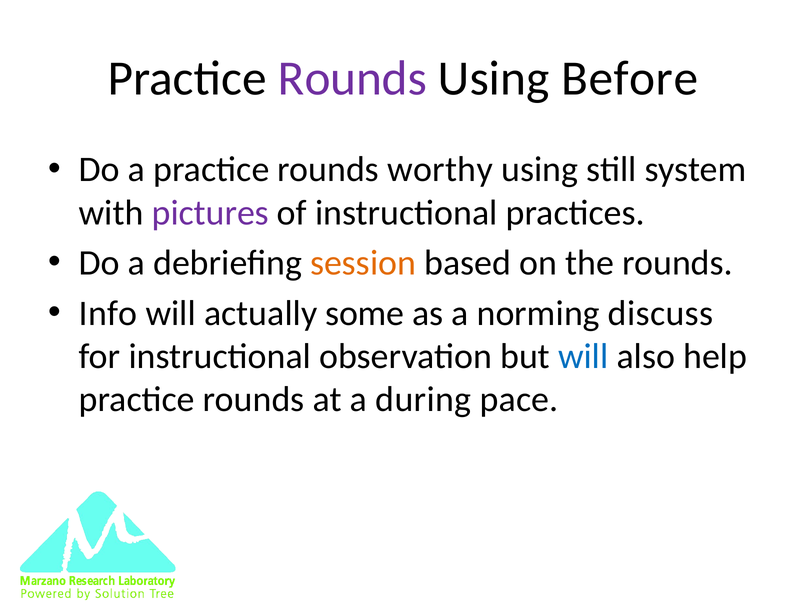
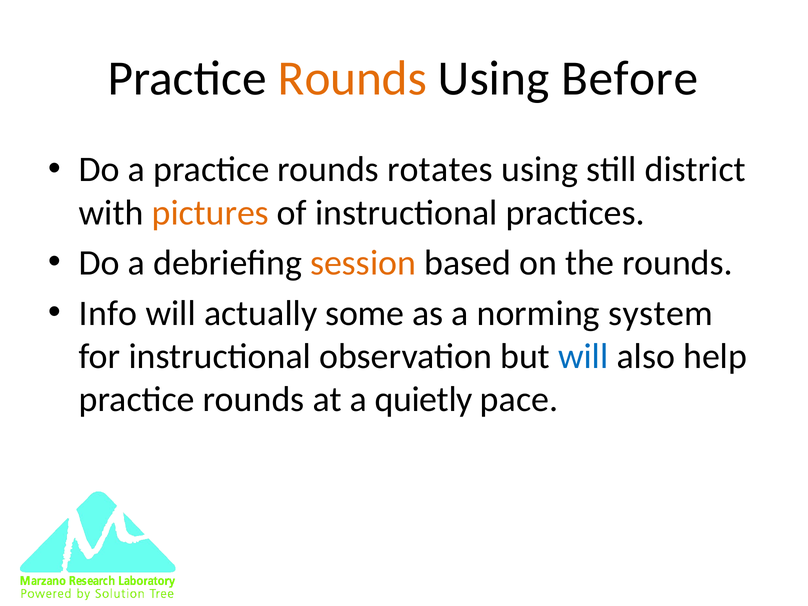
Rounds at (352, 78) colour: purple -> orange
worthy: worthy -> rotates
system: system -> district
pictures colour: purple -> orange
discuss: discuss -> system
during: during -> quietly
